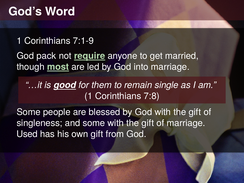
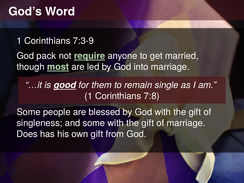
7:1-9: 7:1-9 -> 7:3-9
Used: Used -> Does
